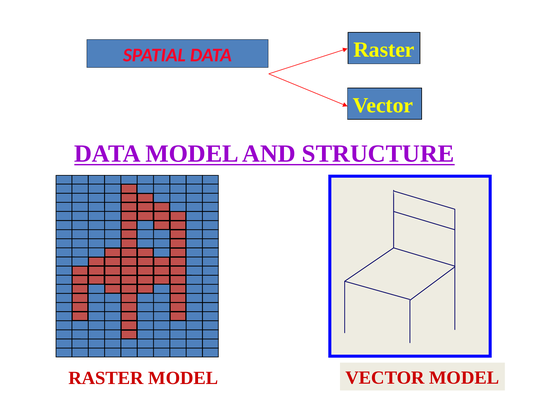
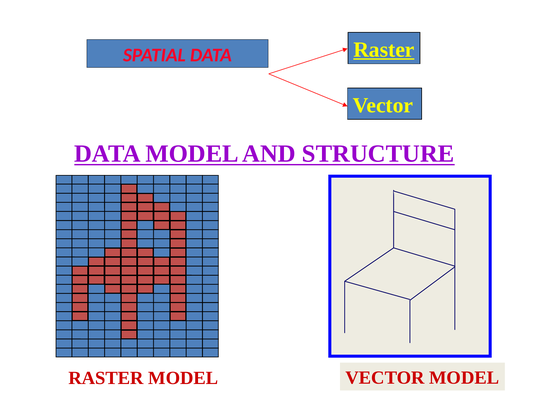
Raster at (384, 50) underline: none -> present
